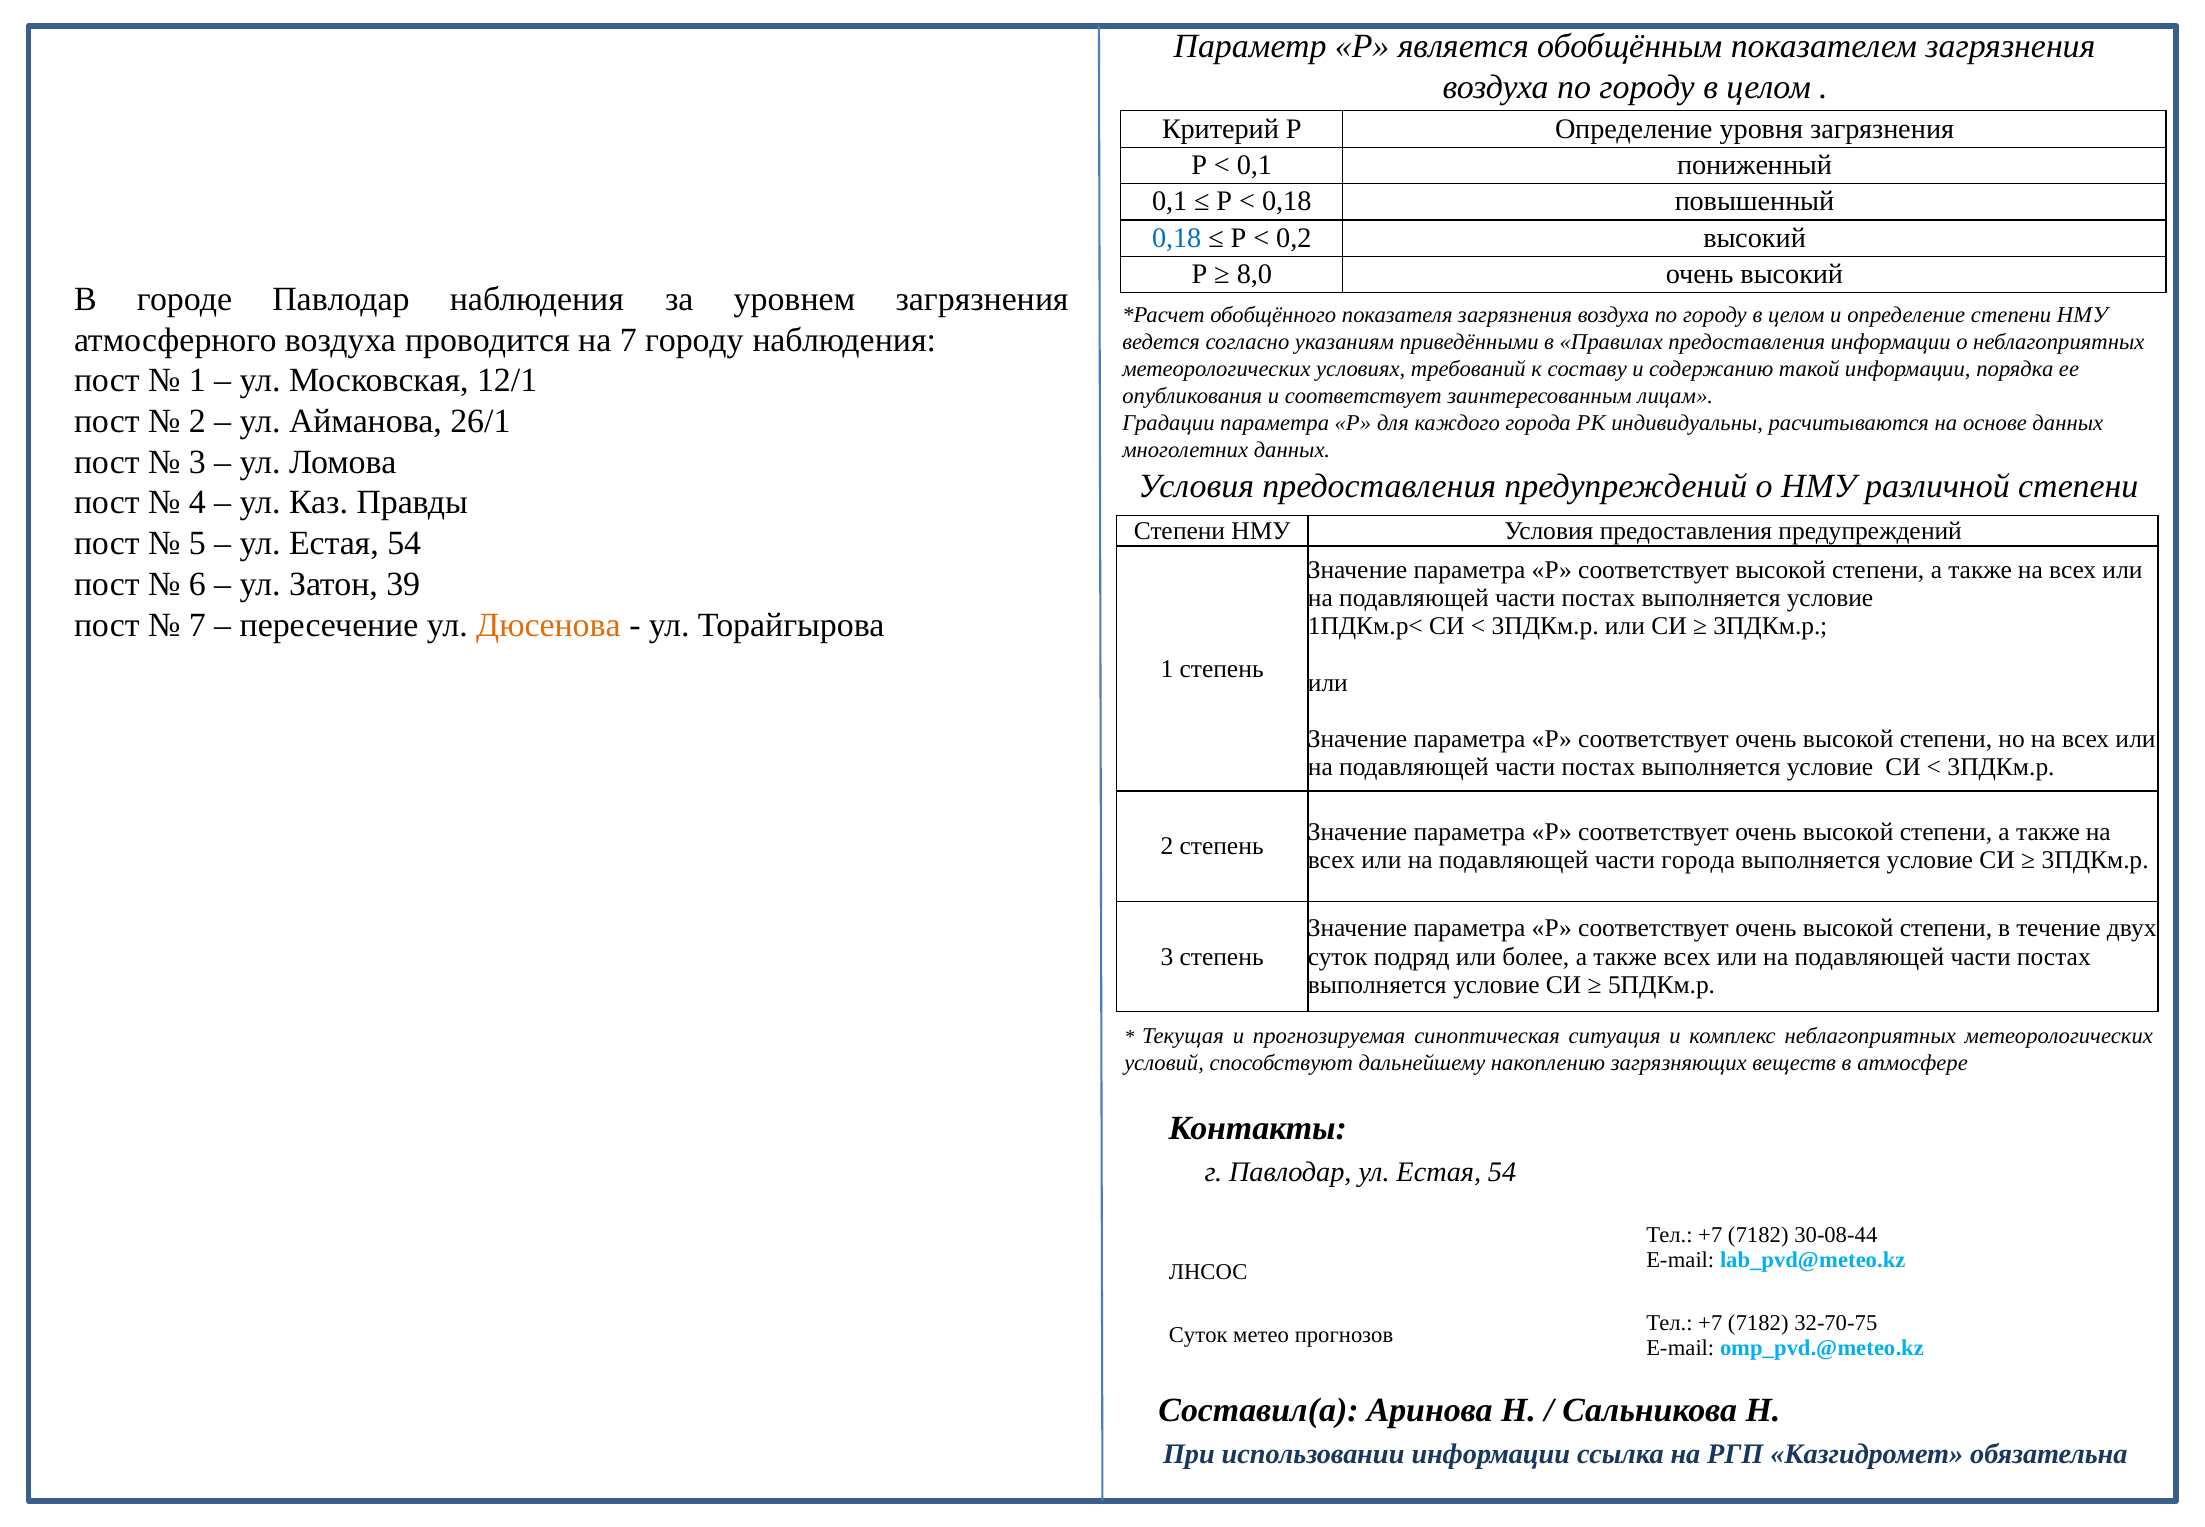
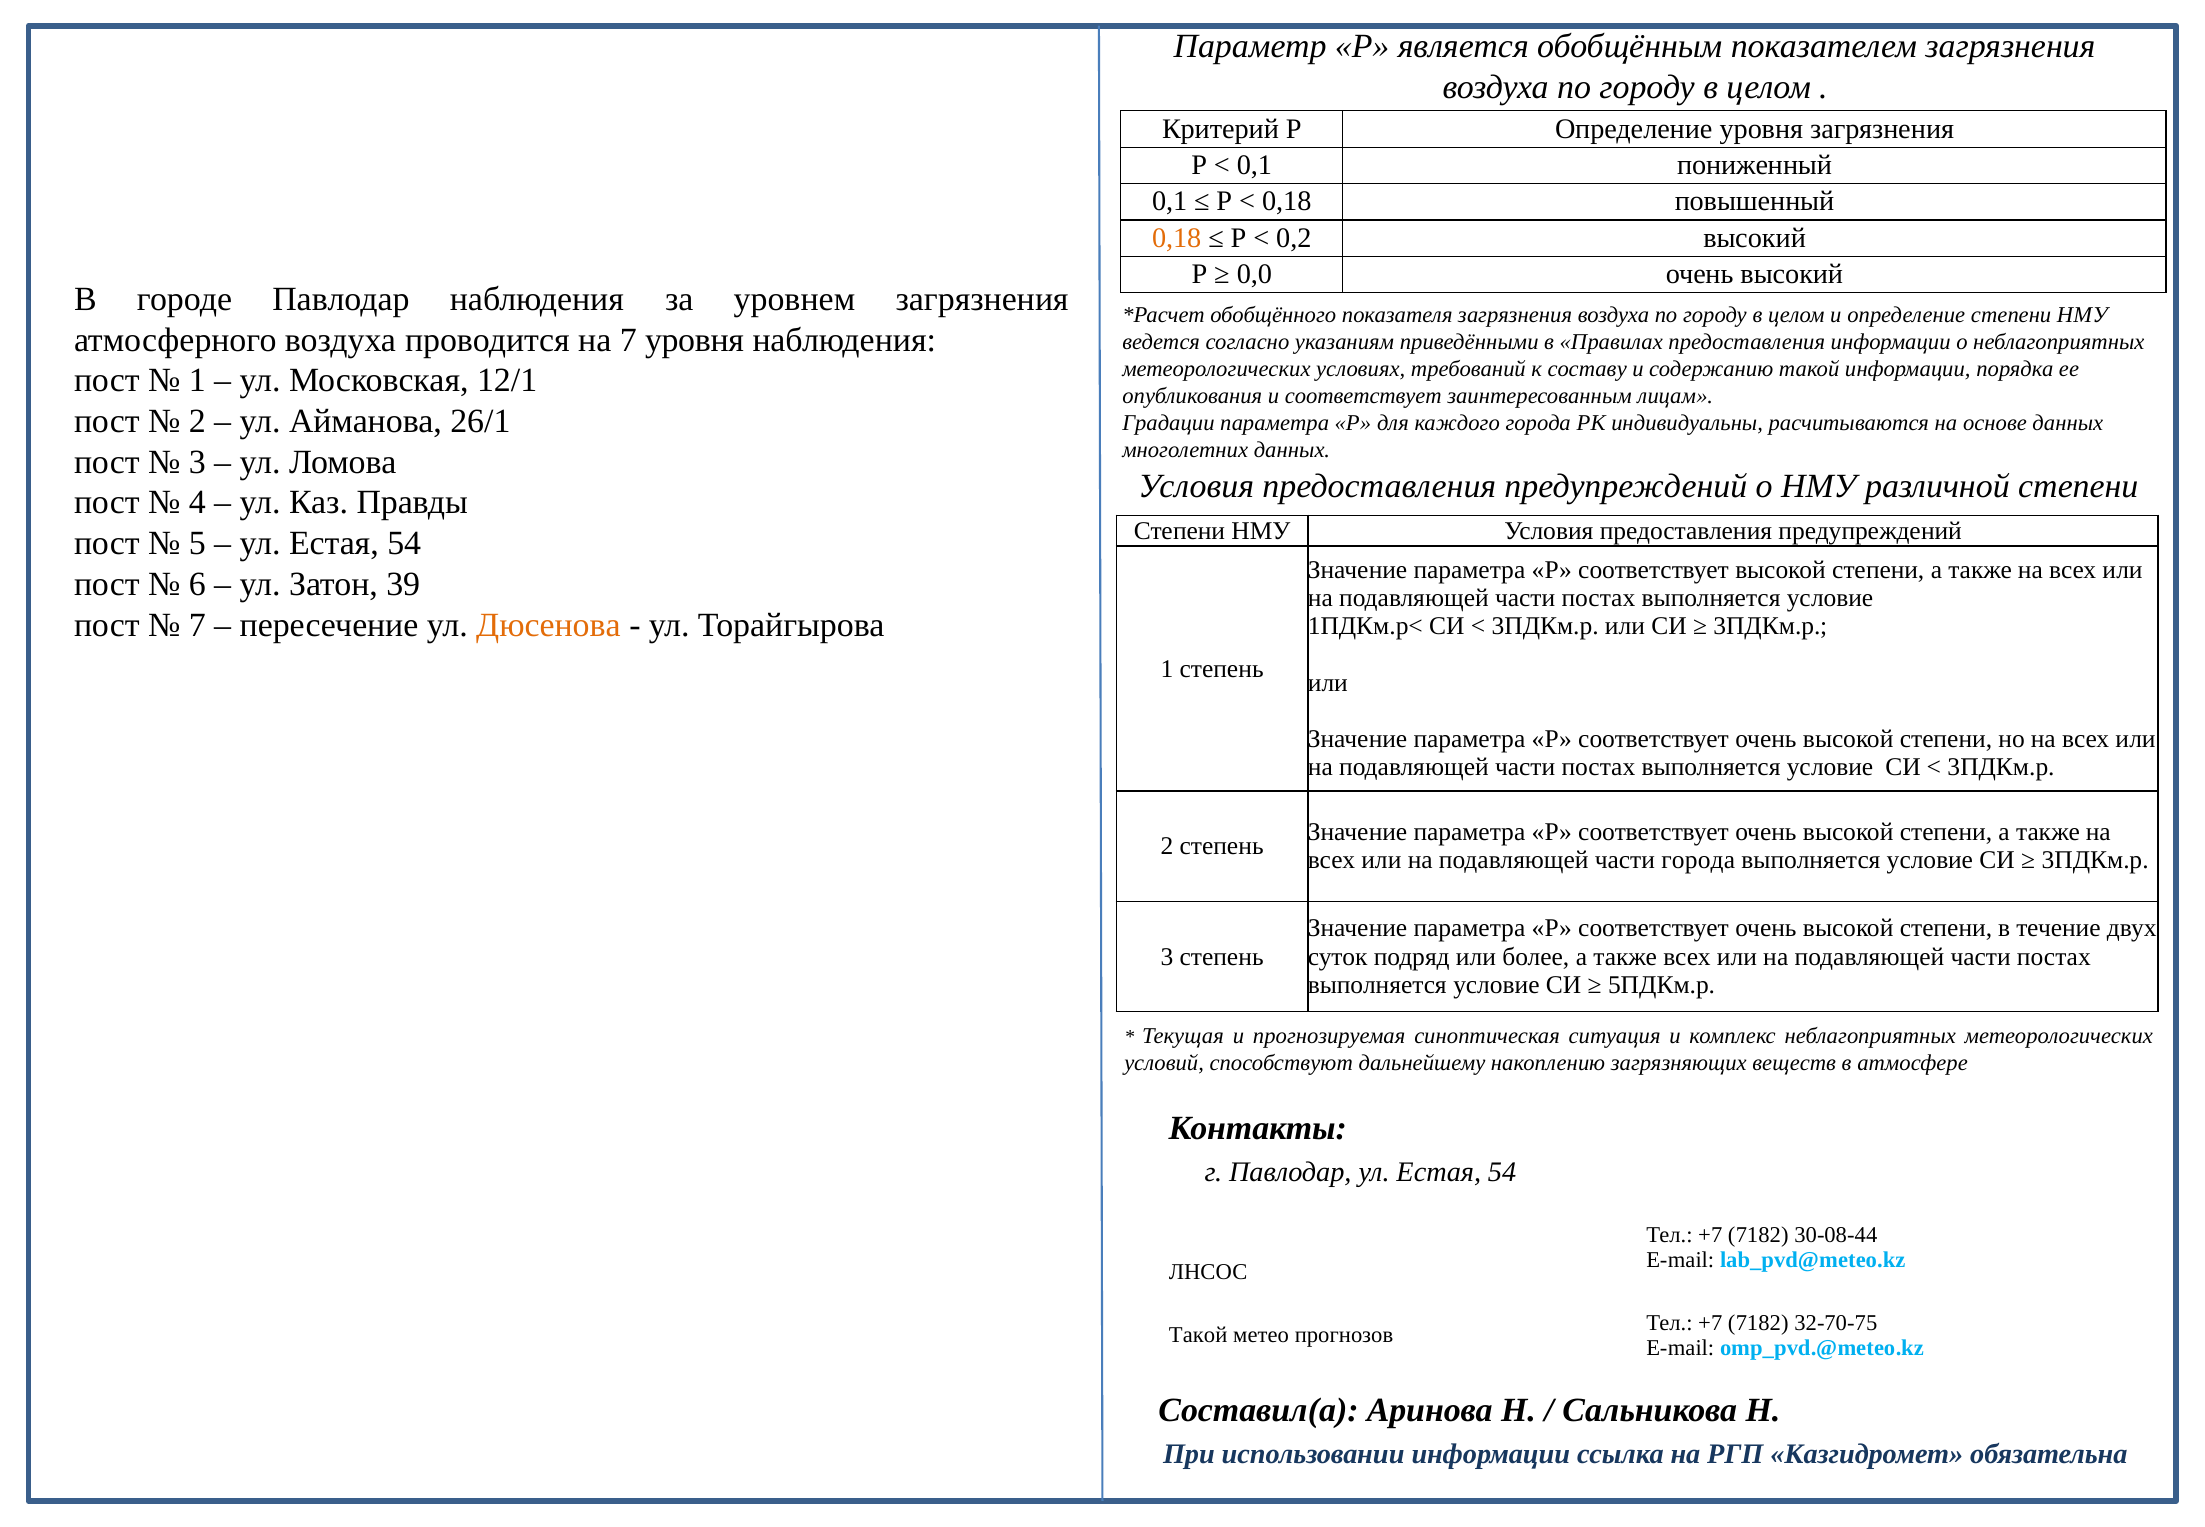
0,18 at (1177, 238) colour: blue -> orange
8,0: 8,0 -> 0,0
7 городу: городу -> уровня
Суток at (1198, 1335): Суток -> Такой
